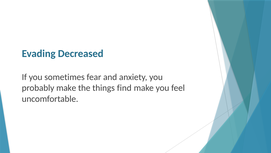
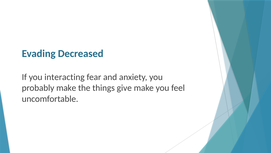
sometimes: sometimes -> interacting
find: find -> give
